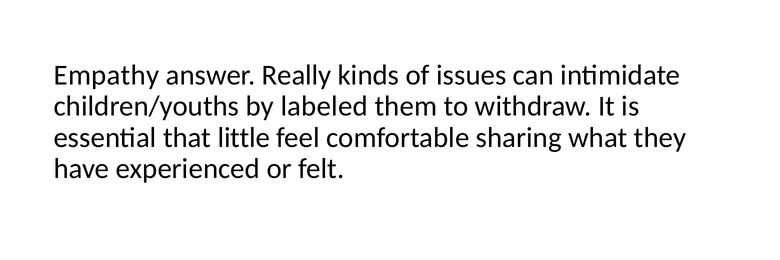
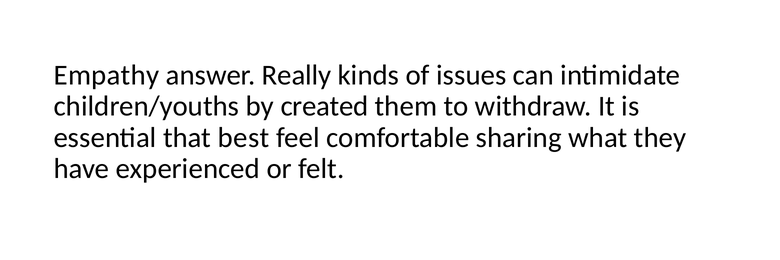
labeled: labeled -> created
little: little -> best
